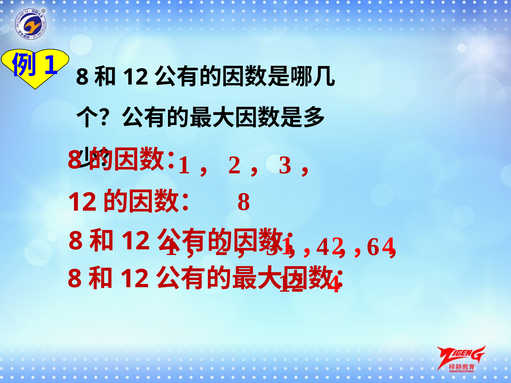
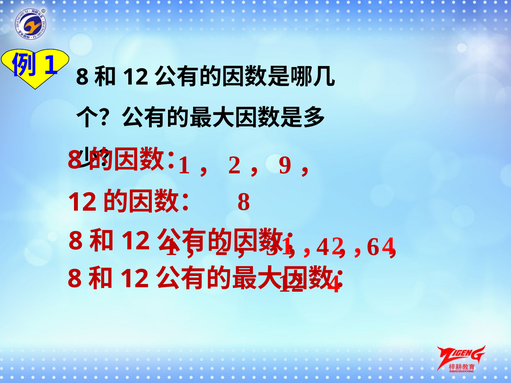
3 at (285, 165): 3 -> 9
